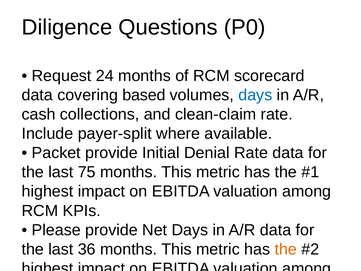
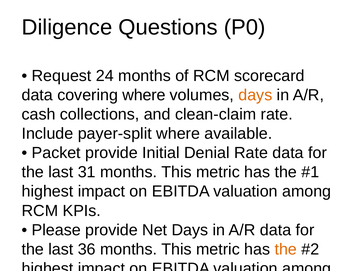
covering based: based -> where
days at (255, 95) colour: blue -> orange
75: 75 -> 31
